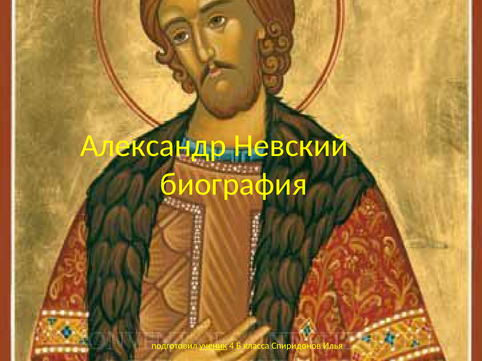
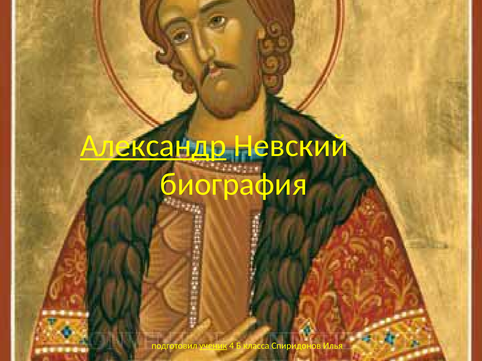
Александр underline: none -> present
